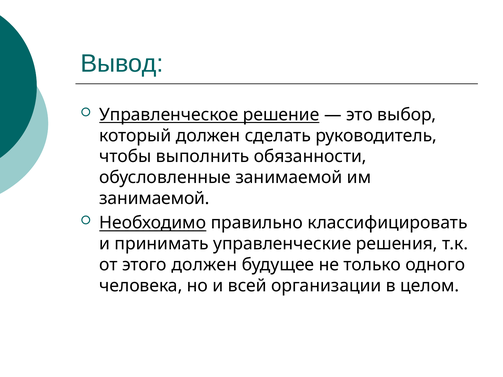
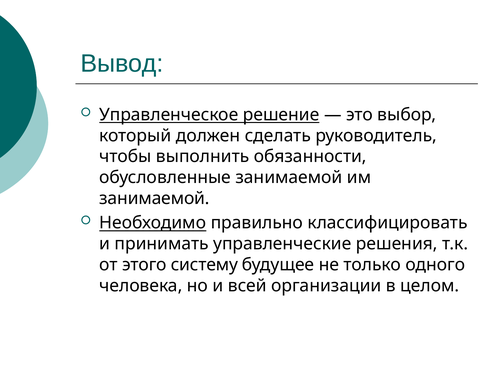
этого должен: должен -> систему
